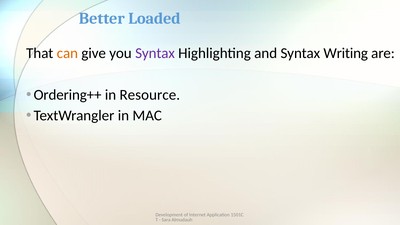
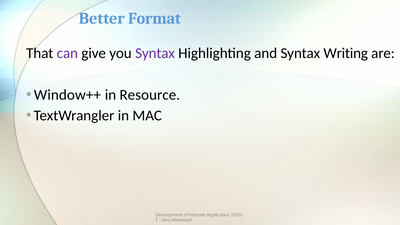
Loaded: Loaded -> Format
can colour: orange -> purple
Ordering++: Ordering++ -> Window++
